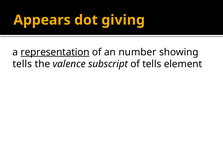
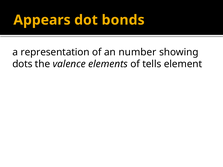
giving: giving -> bonds
representation underline: present -> none
tells at (22, 64): tells -> dots
subscript: subscript -> elements
